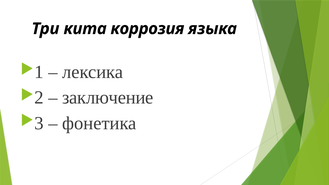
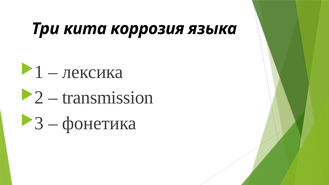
заключение: заключение -> transmission
